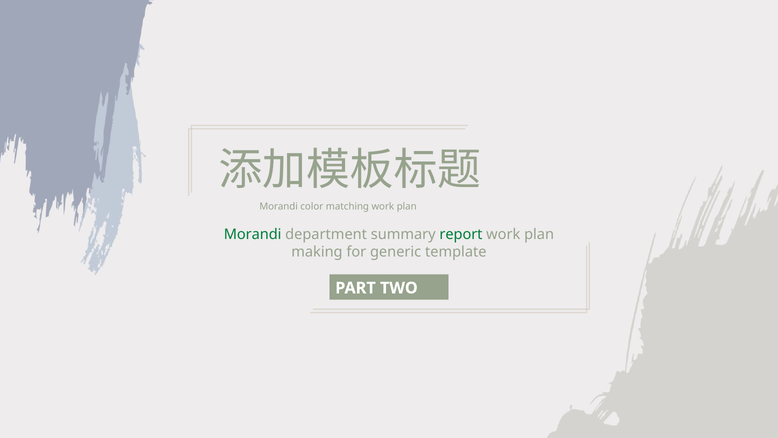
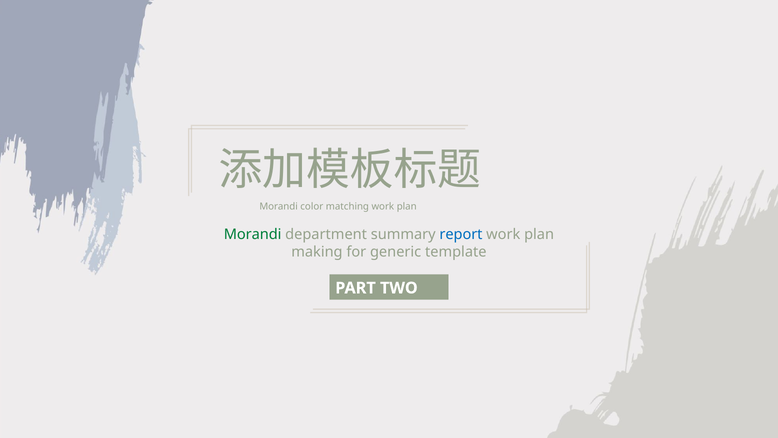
report colour: green -> blue
